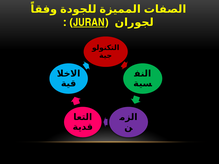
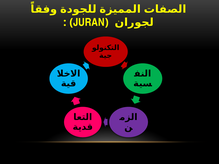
JURAN underline: present -> none
